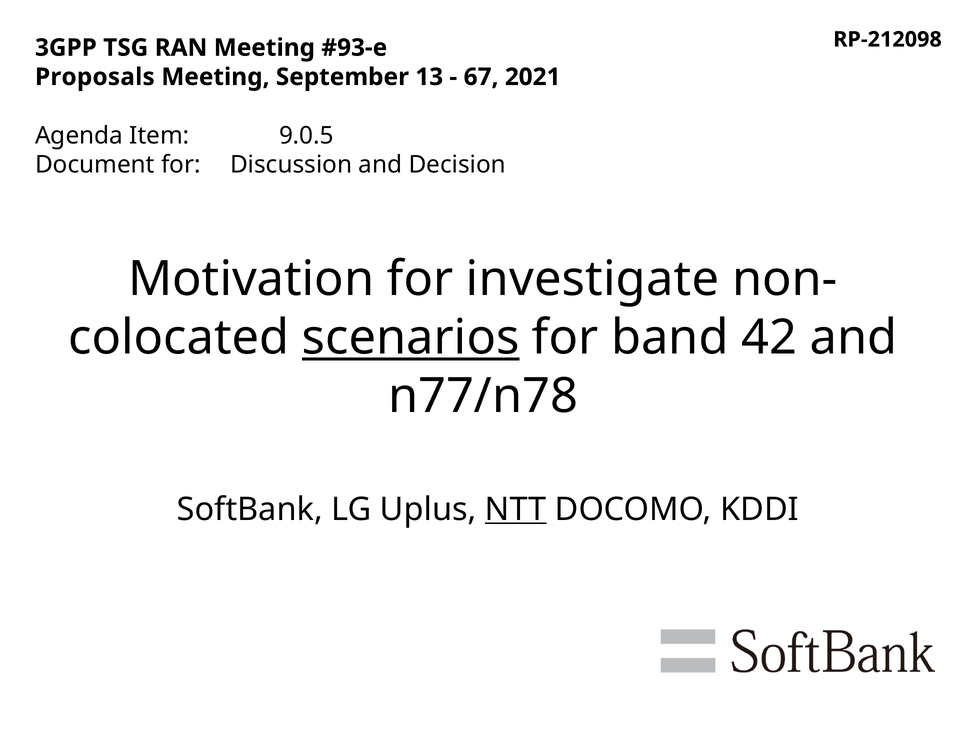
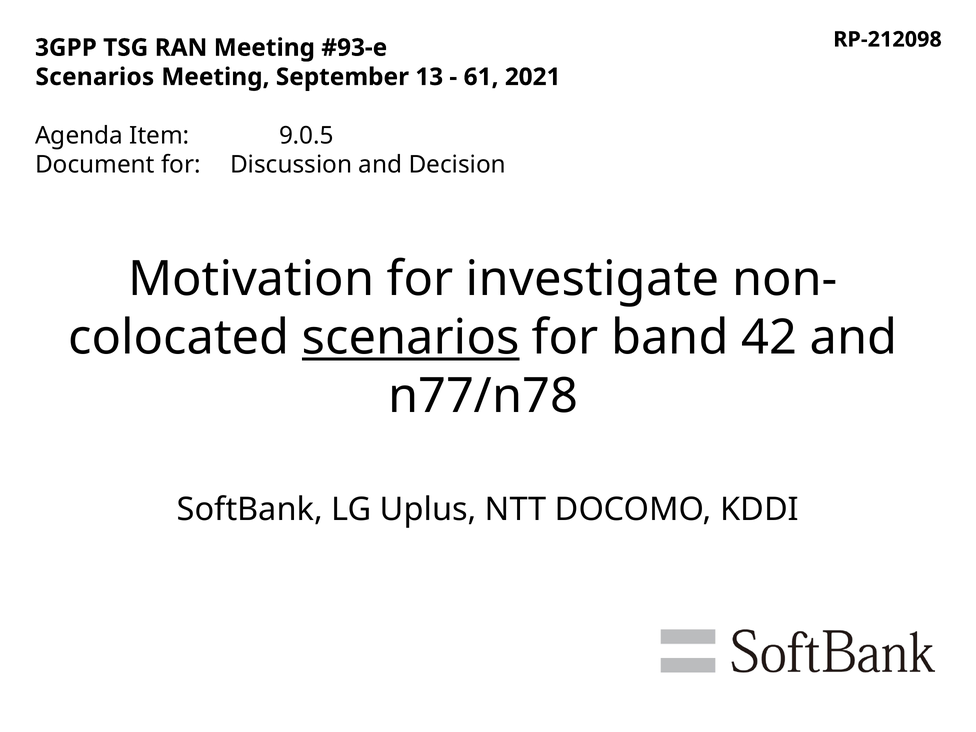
Proposals at (95, 77): Proposals -> Scenarios
67: 67 -> 61
NTT underline: present -> none
